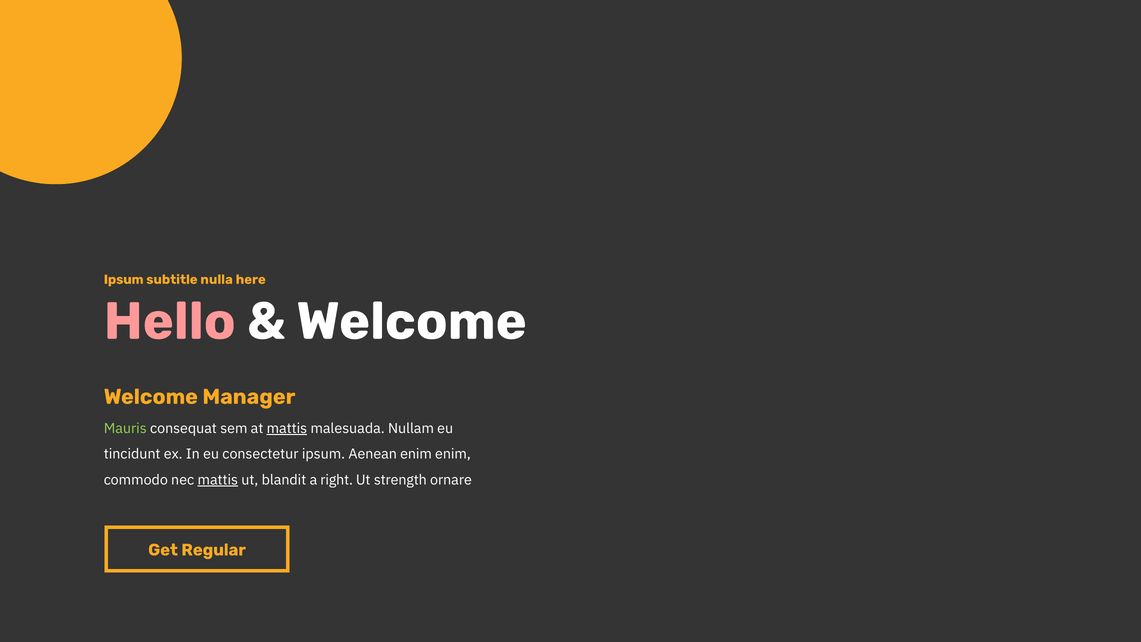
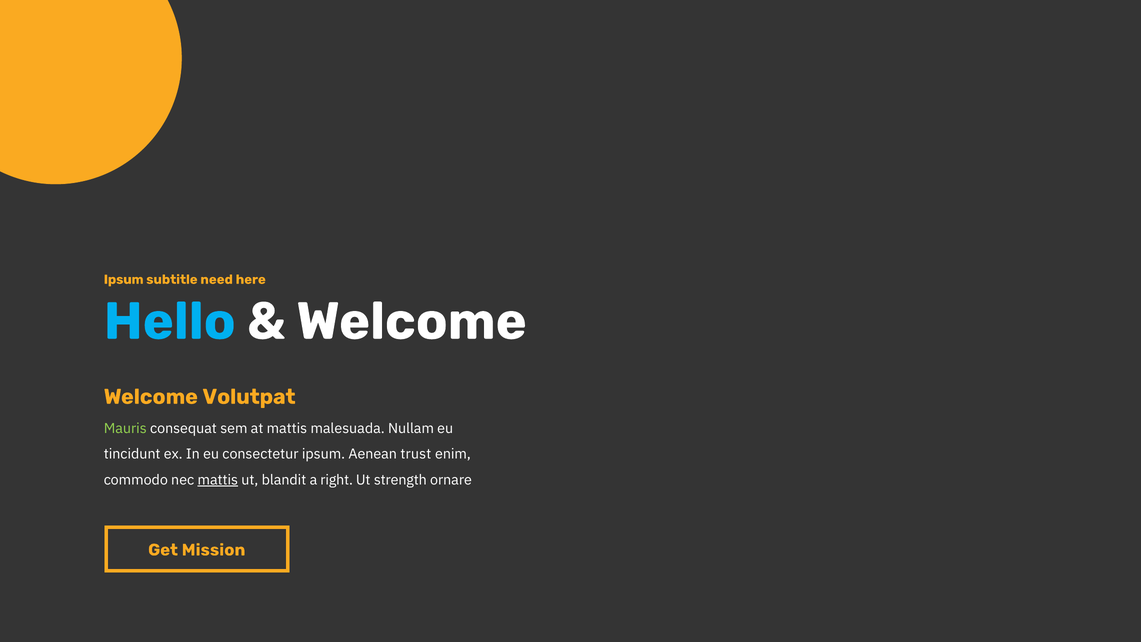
nulla: nulla -> need
Hello colour: pink -> light blue
Manager: Manager -> Volutpat
mattis at (287, 428) underline: present -> none
Aenean enim: enim -> trust
Regular: Regular -> Mission
